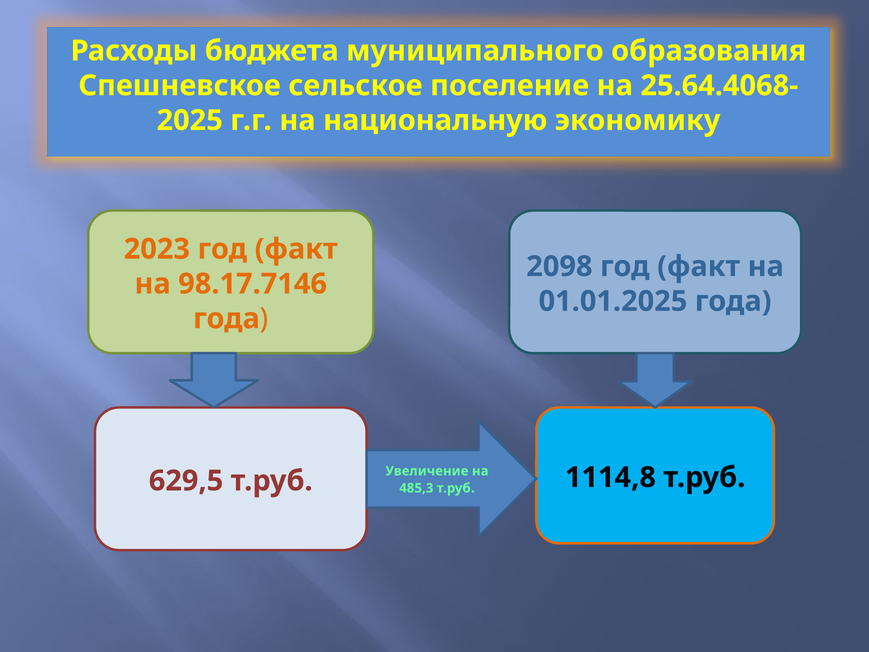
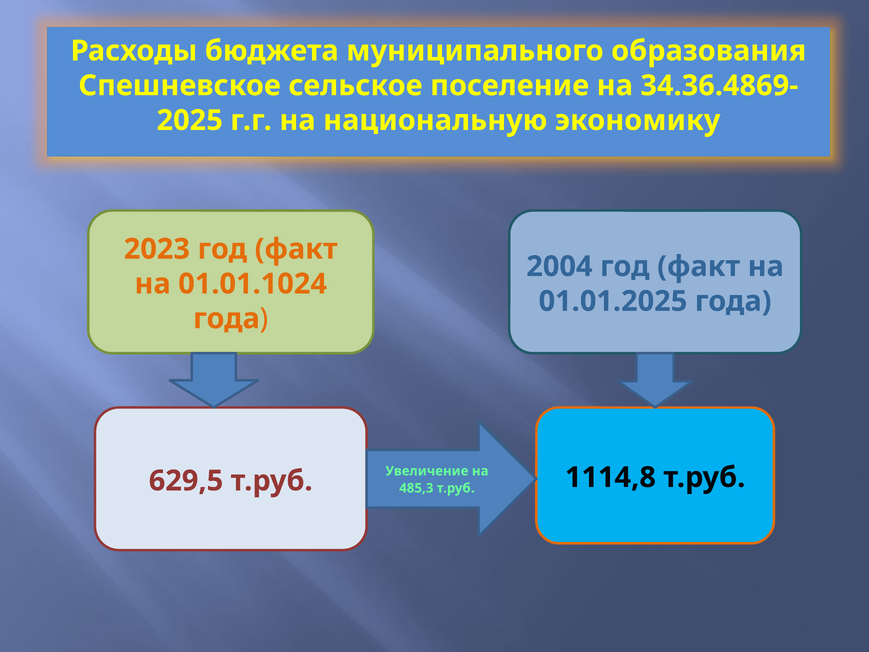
25.64.4068-: 25.64.4068- -> 34.36.4869-
2098: 2098 -> 2004
98.17.7146: 98.17.7146 -> 01.01.1024
